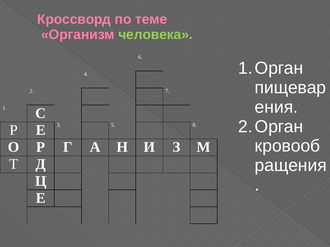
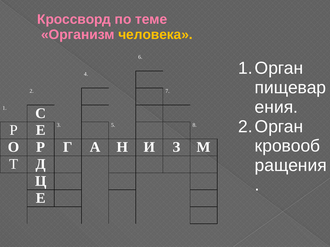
человека colour: light green -> yellow
